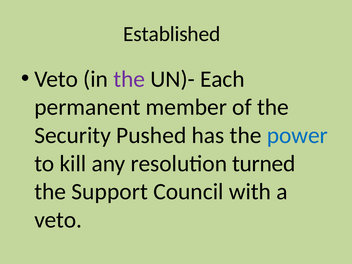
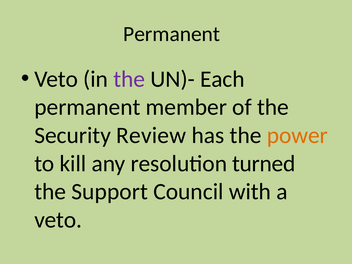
Established at (172, 34): Established -> Permanent
Pushed: Pushed -> Review
power colour: blue -> orange
